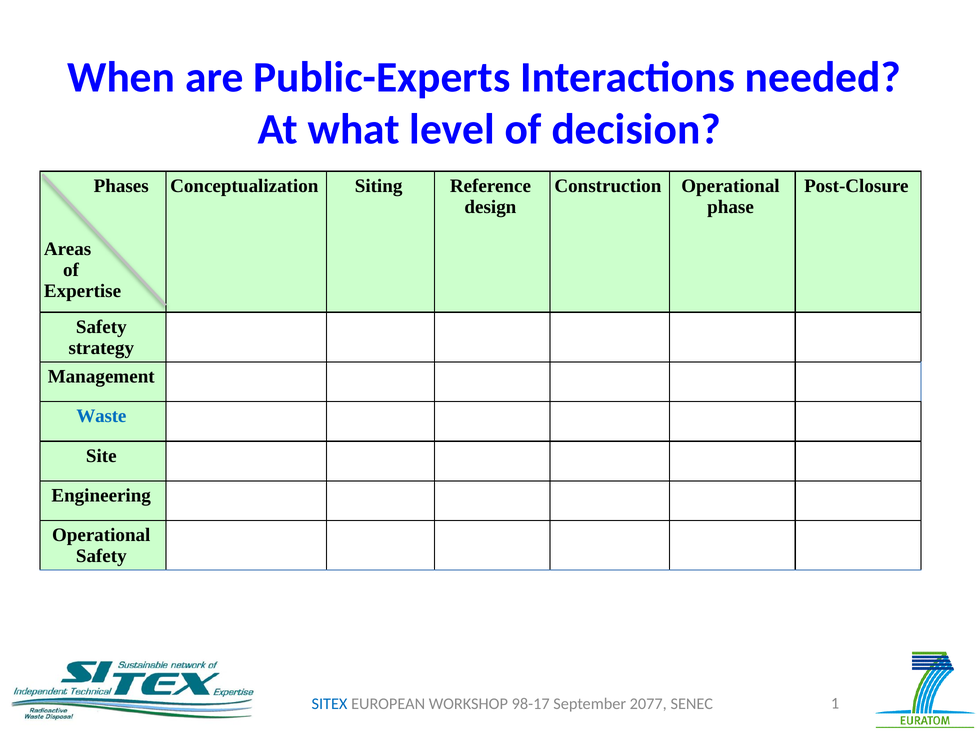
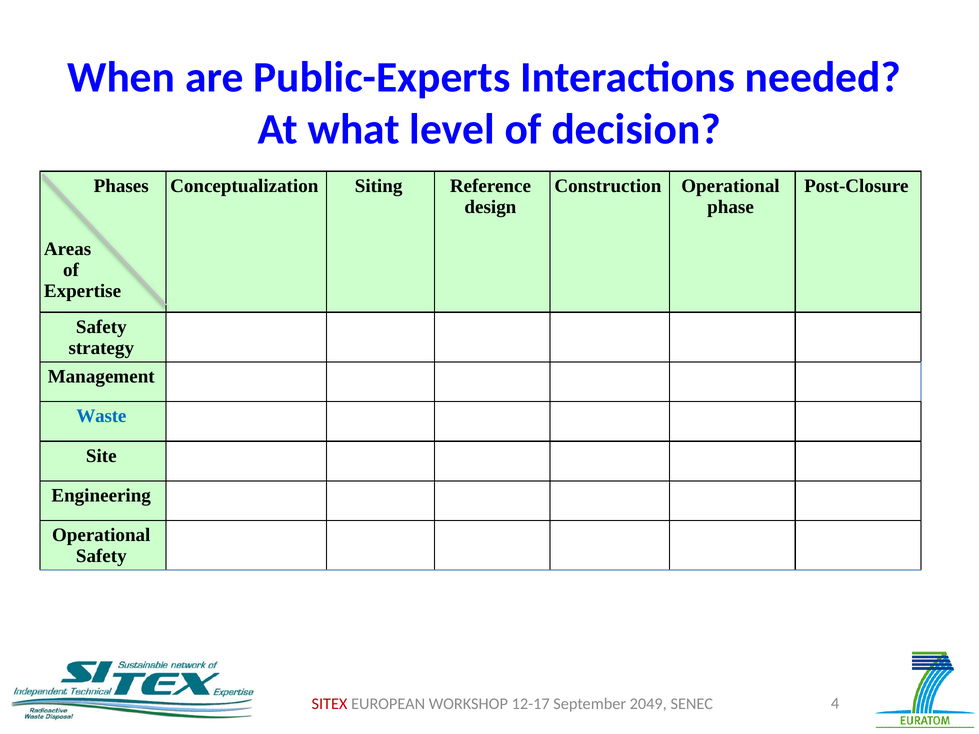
SITEX colour: blue -> red
98-17: 98-17 -> 12-17
2077: 2077 -> 2049
1: 1 -> 4
